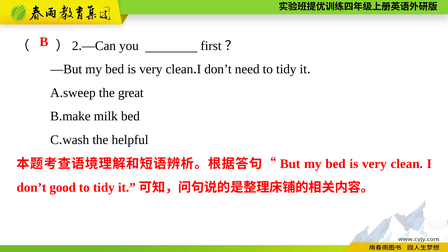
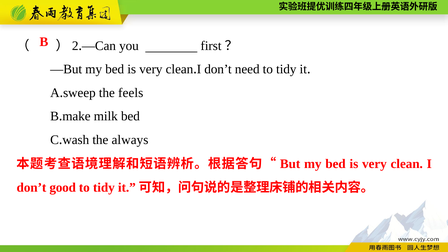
great: great -> feels
helpful: helpful -> always
